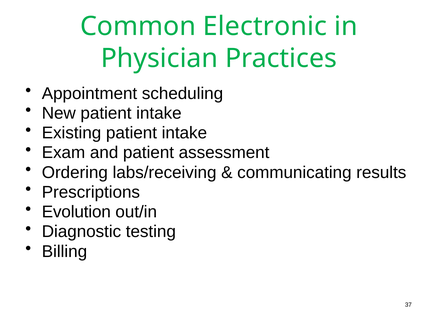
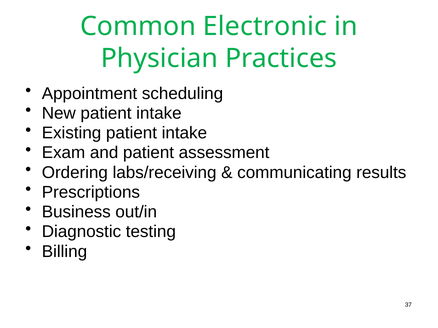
Evolution: Evolution -> Business
